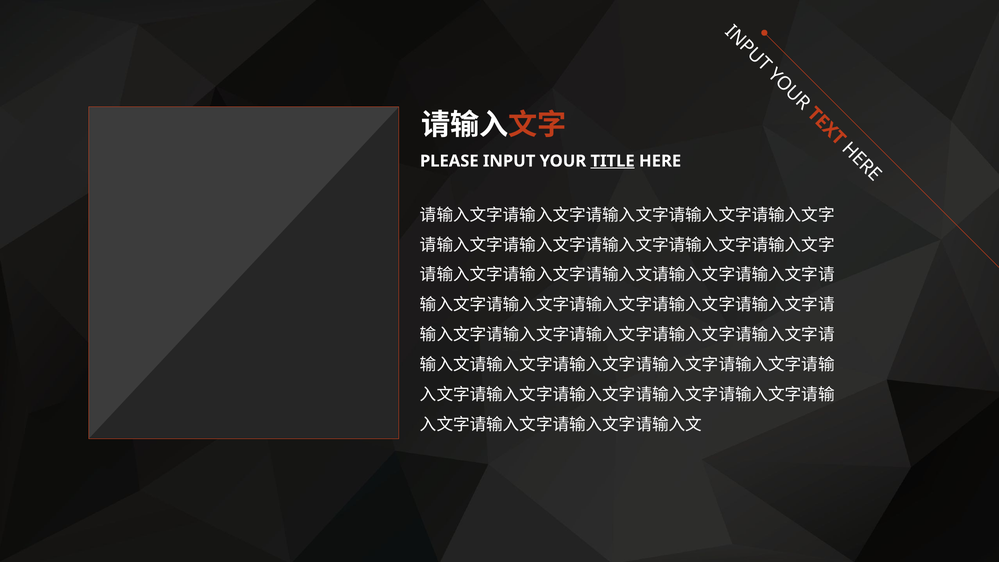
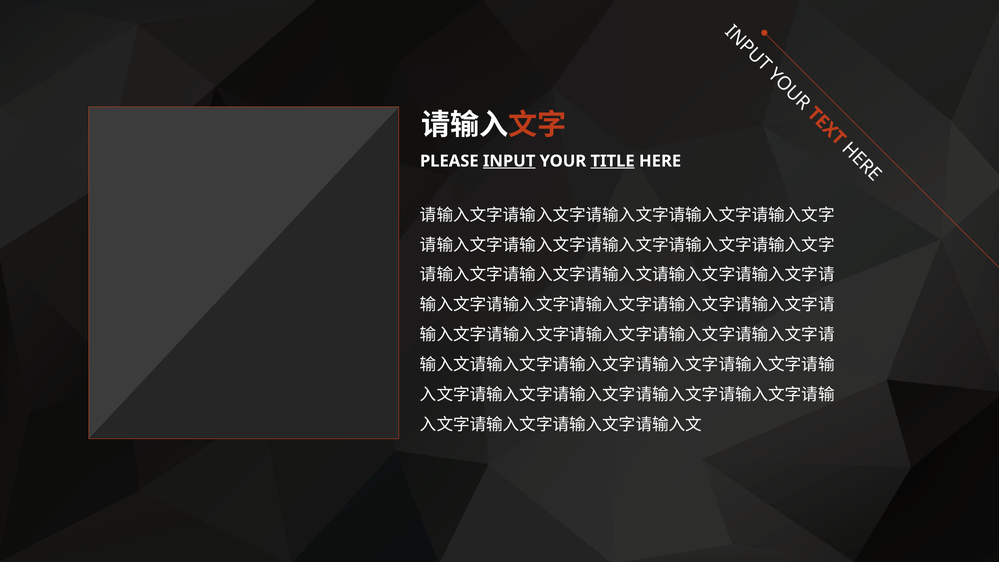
INPUT underline: none -> present
